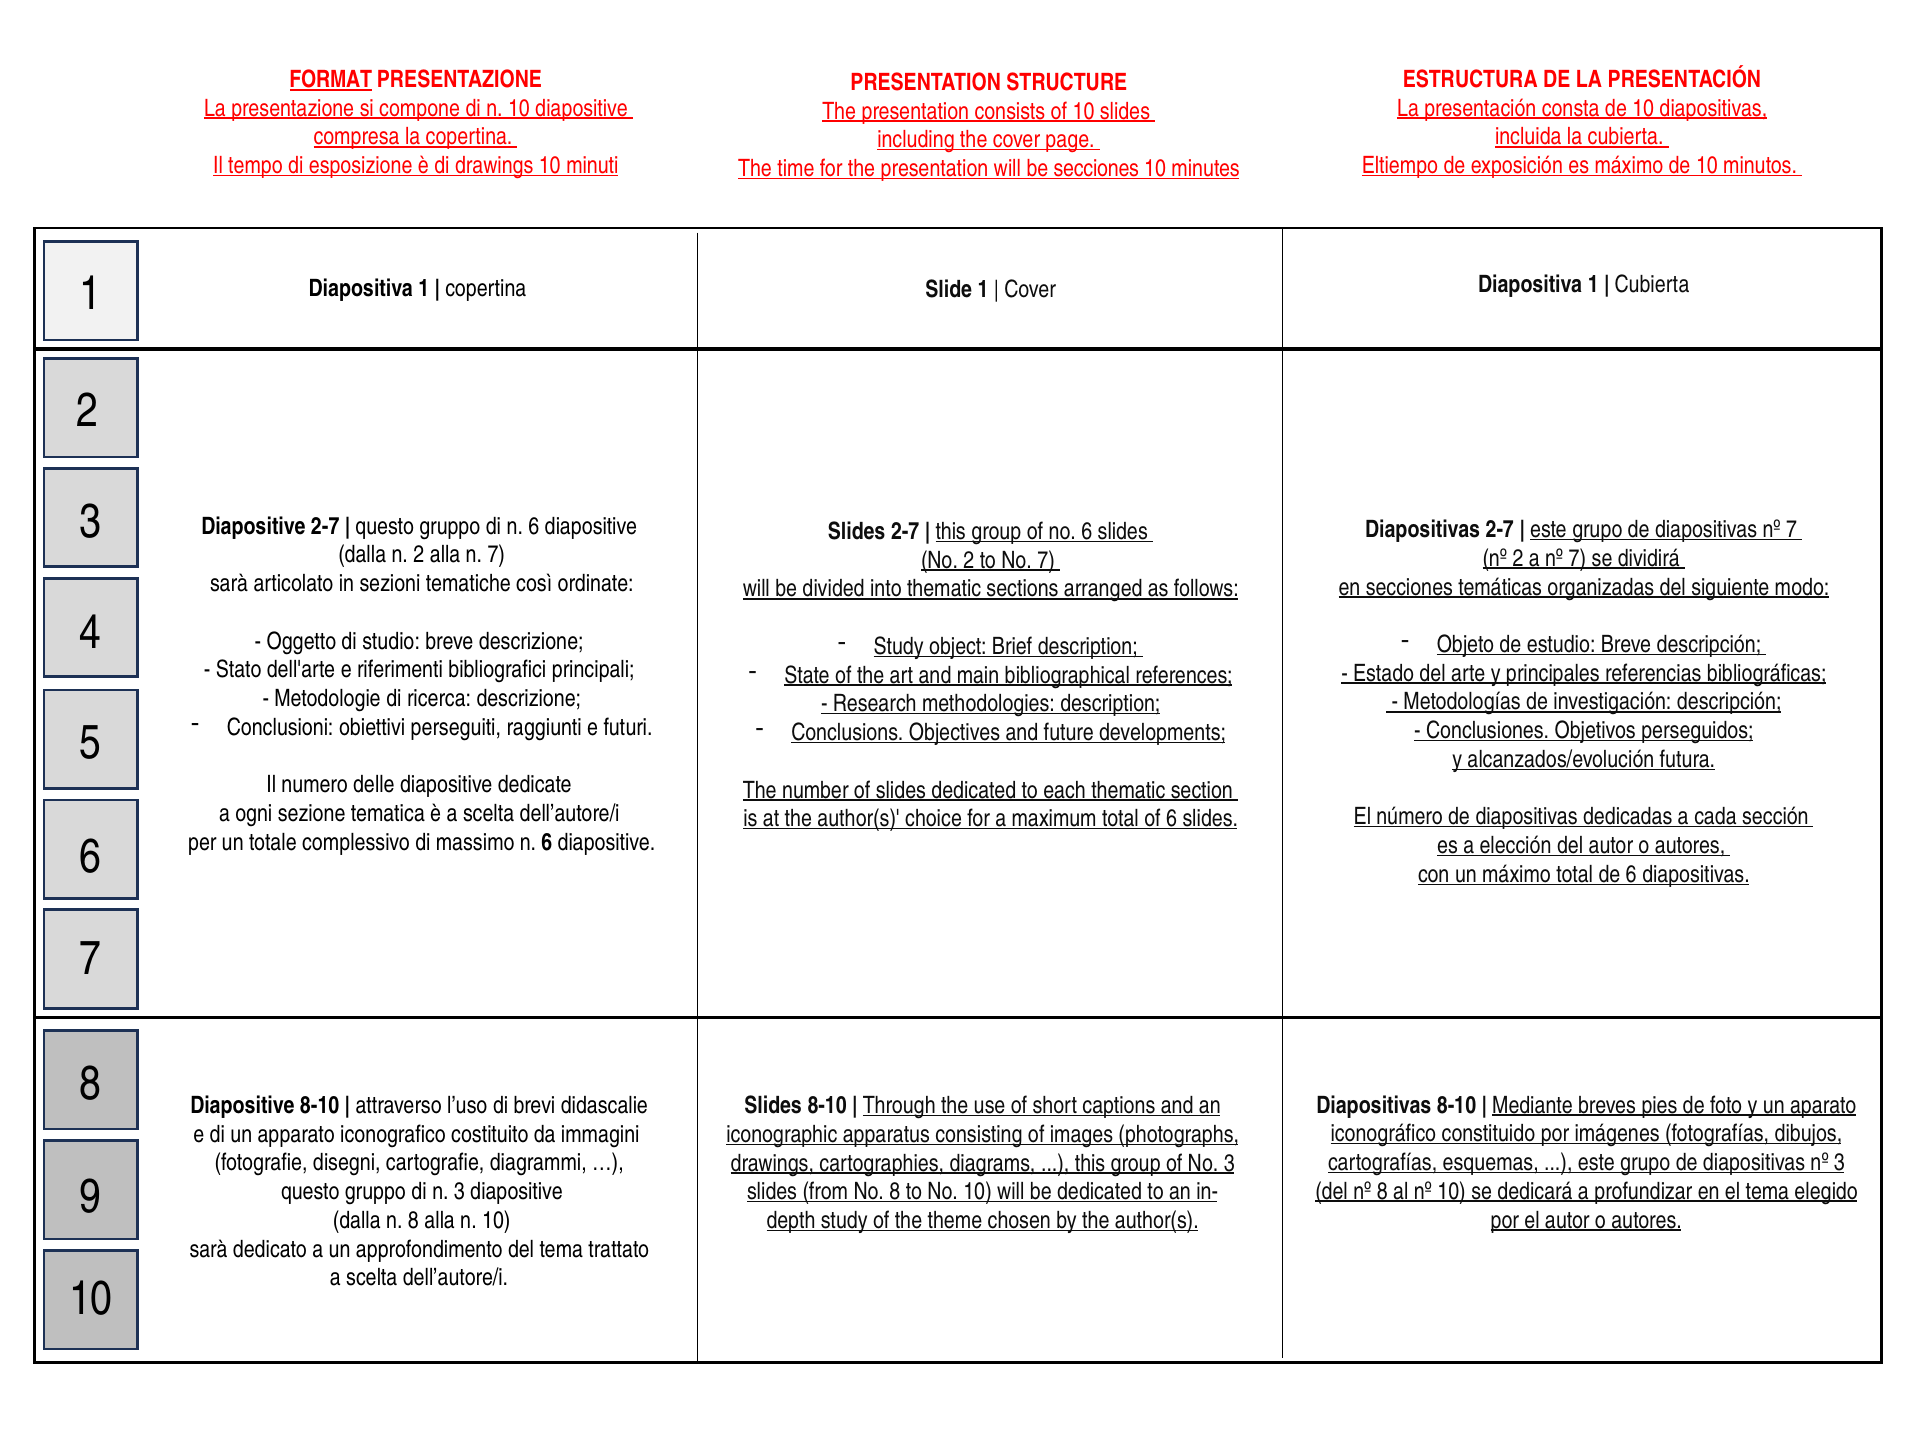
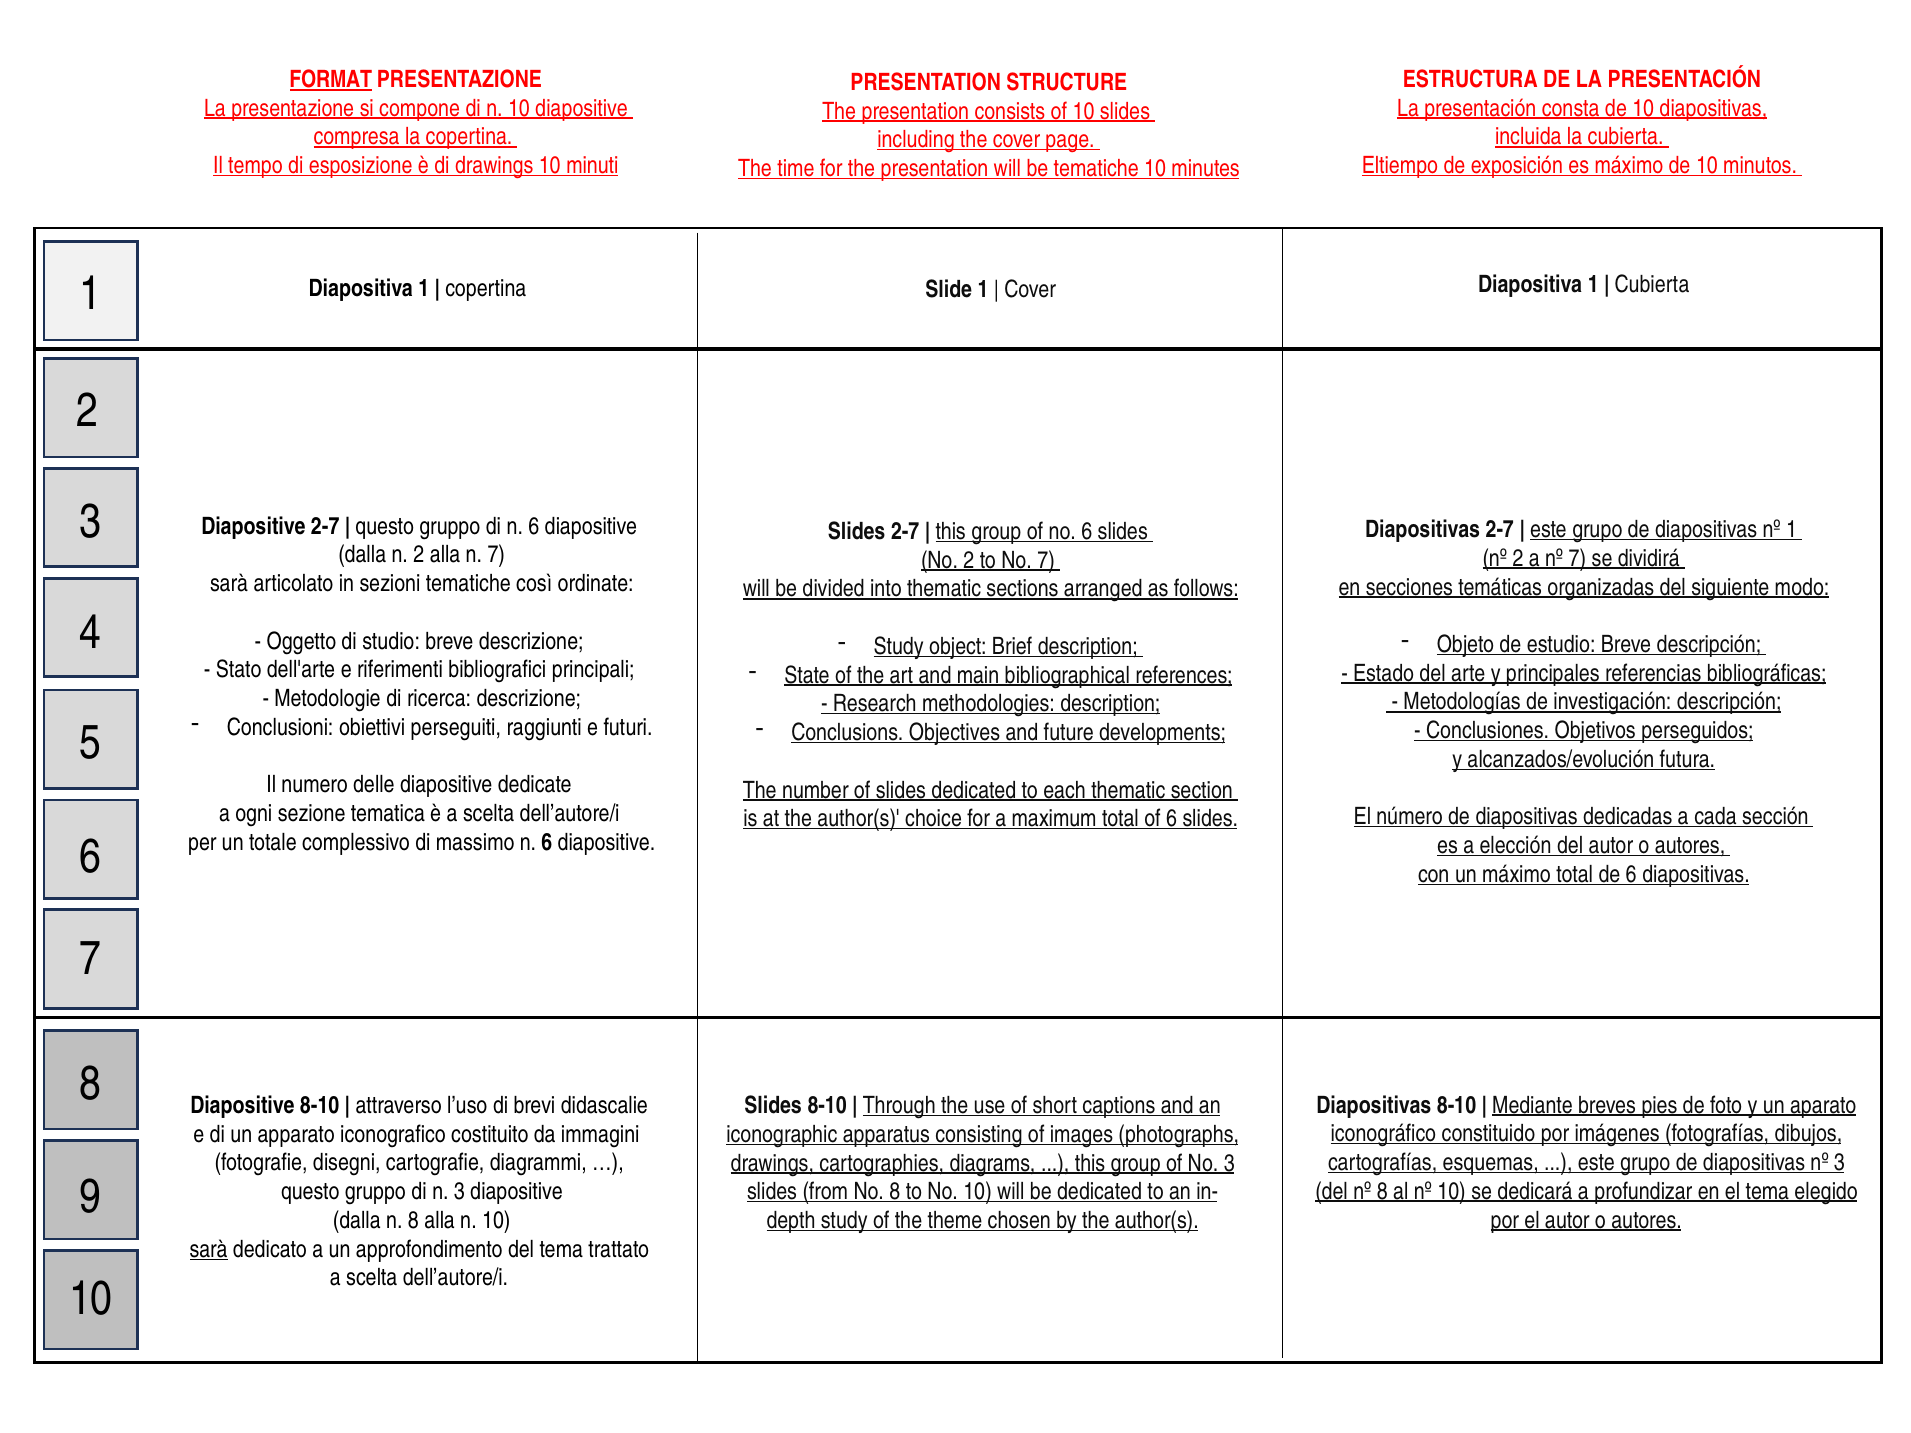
be secciones: secciones -> tematiche
diapositivas nº 7: 7 -> 1
sarà at (209, 1250) underline: none -> present
